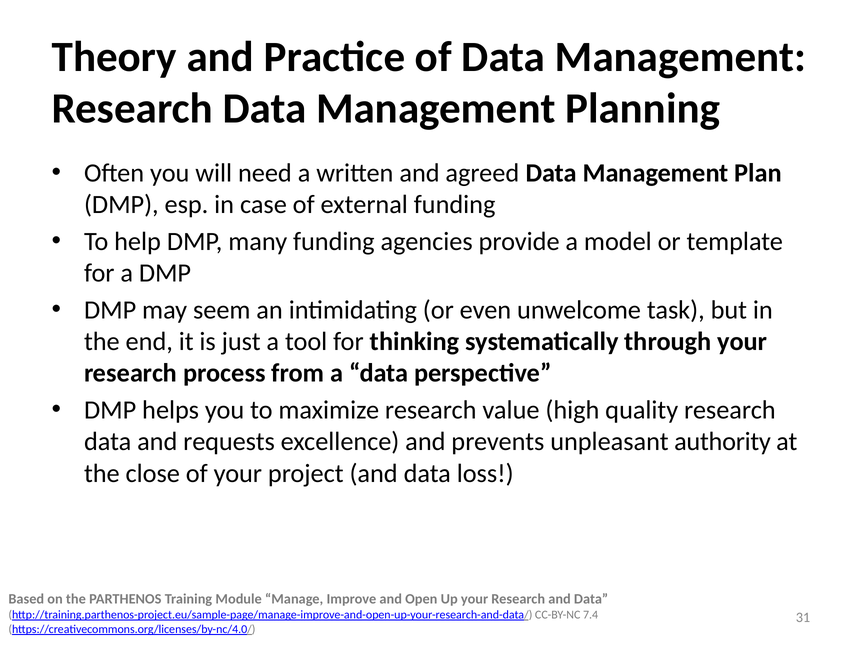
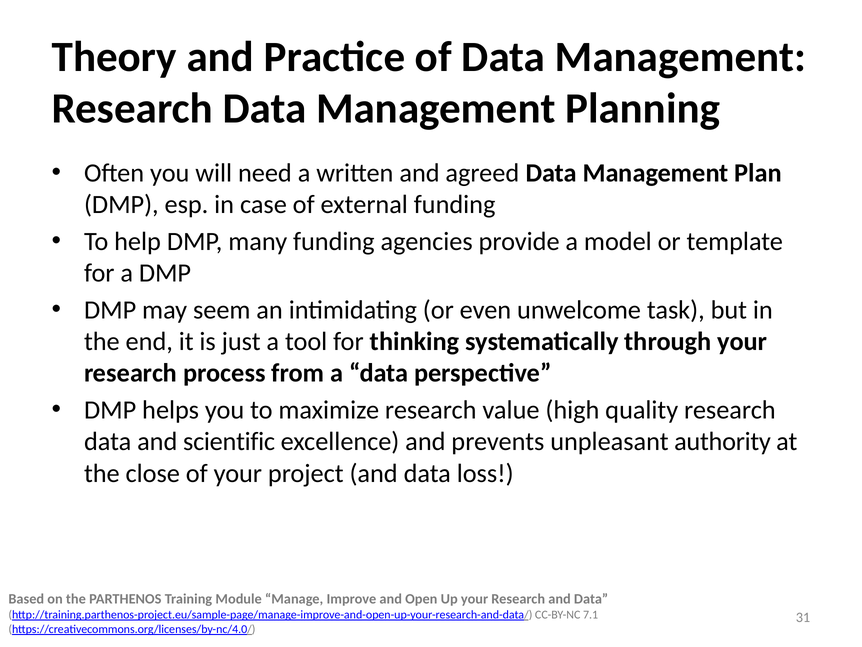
requests: requests -> scientific
7.4: 7.4 -> 7.1
